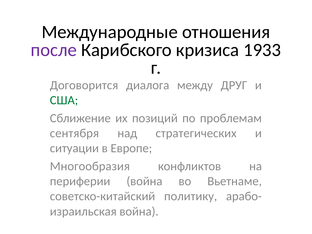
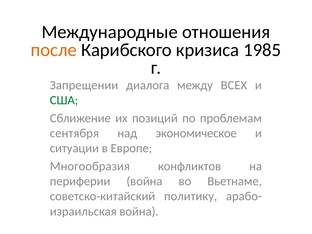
после colour: purple -> orange
1933: 1933 -> 1985
Договорится: Договорится -> Запрещении
ДРУГ: ДРУГ -> ВСЕХ
стратегических: стратегических -> экономическое
